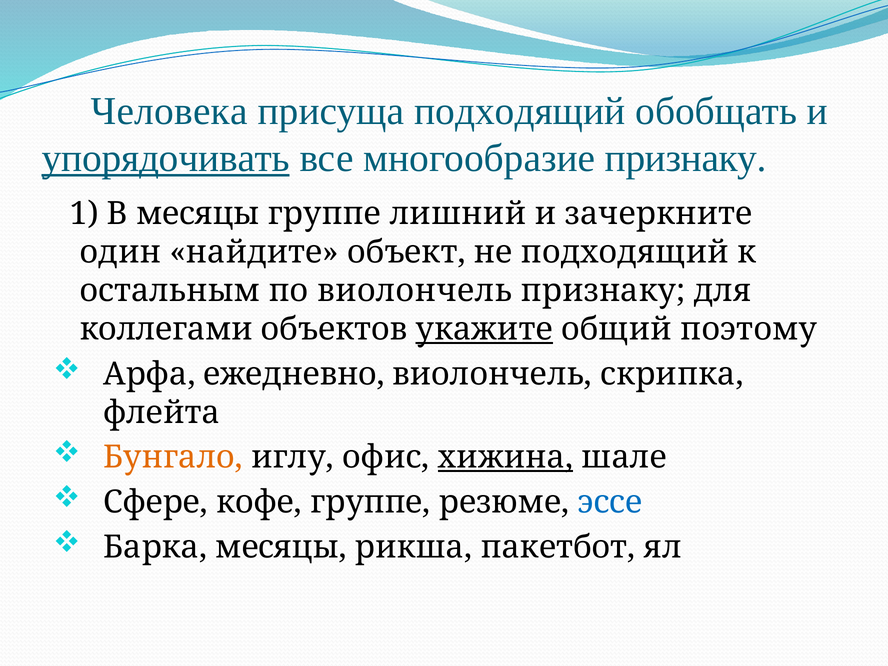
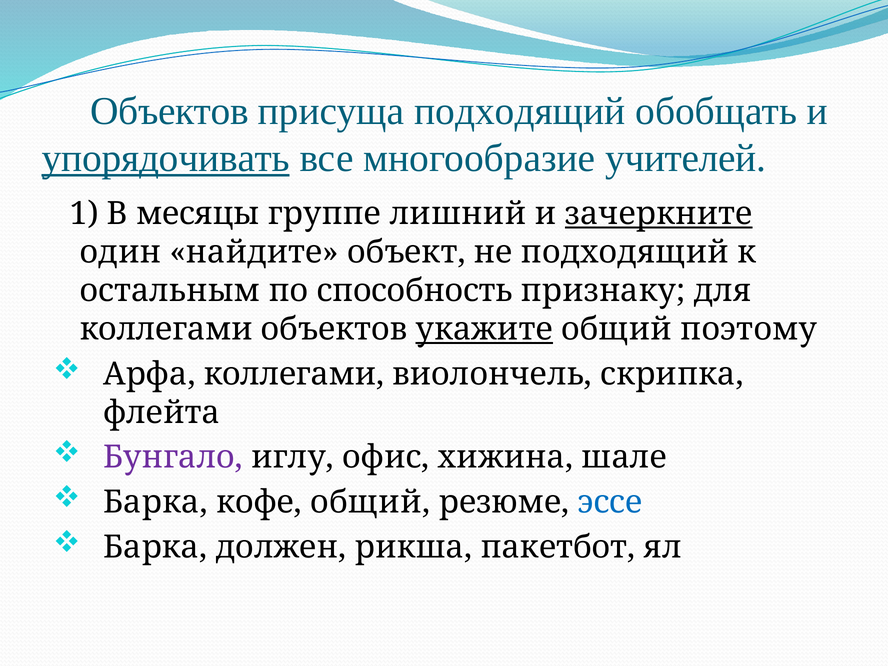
Человека at (169, 111): Человека -> Объектов
многообразие признаку: признаку -> учителей
зачеркните underline: none -> present
по виолончель: виолончель -> способность
Арфа ежедневно: ежедневно -> коллегами
Бунгало colour: orange -> purple
хижина underline: present -> none
Сфере at (156, 502): Сфере -> Барка
кофе группе: группе -> общий
Барка месяцы: месяцы -> должен
